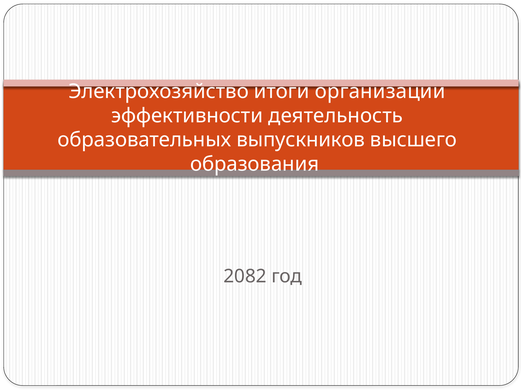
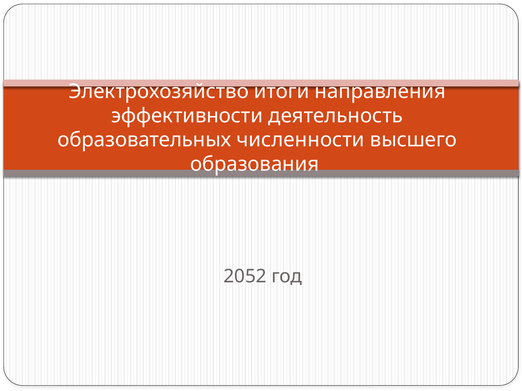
организации: организации -> направления
выпускников: выпускников -> численности
2082: 2082 -> 2052
